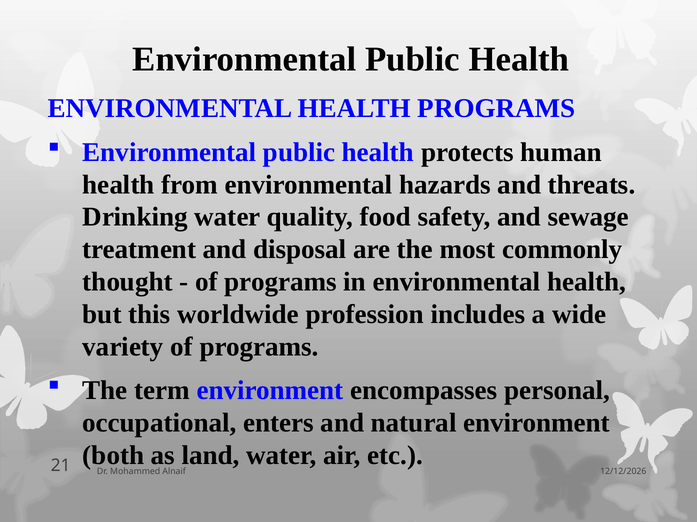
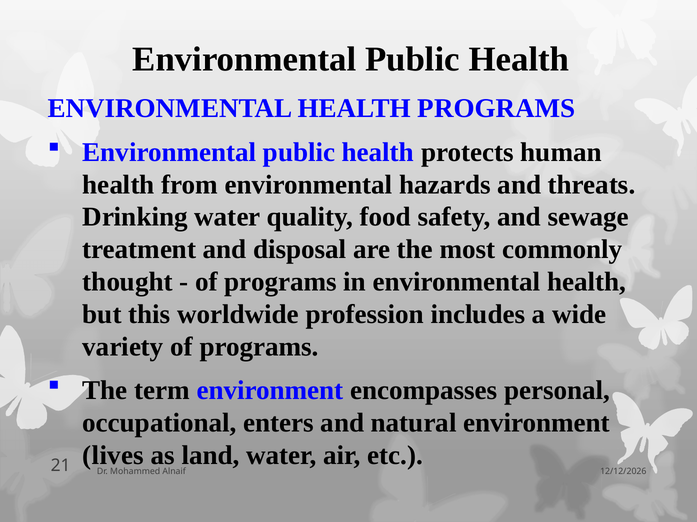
both: both -> lives
